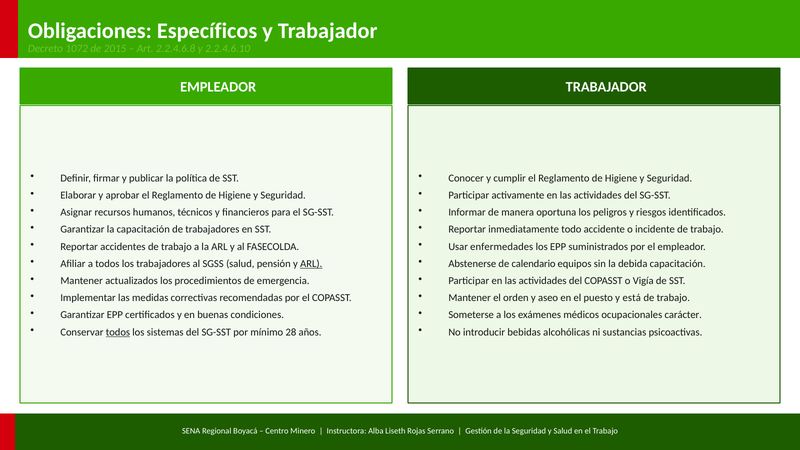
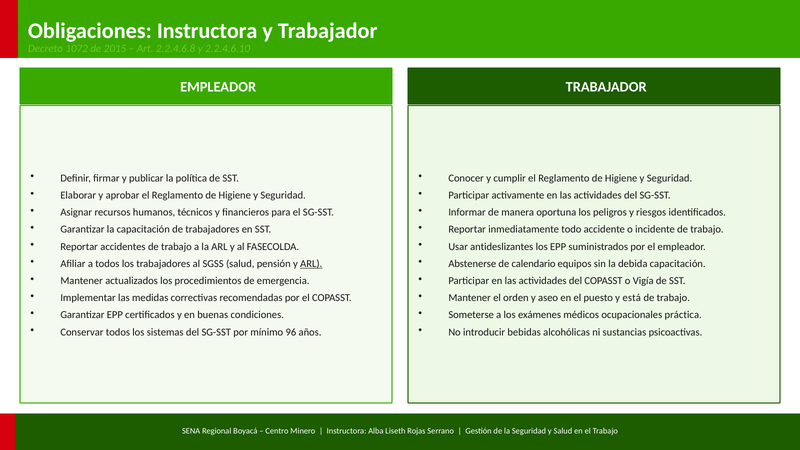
Obligaciones Específicos: Específicos -> Instructora
enfermedades: enfermedades -> antideslizantes
carácter: carácter -> práctica
todos at (118, 332) underline: present -> none
28: 28 -> 96
